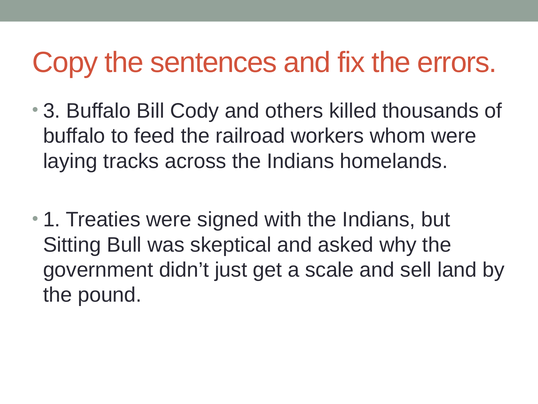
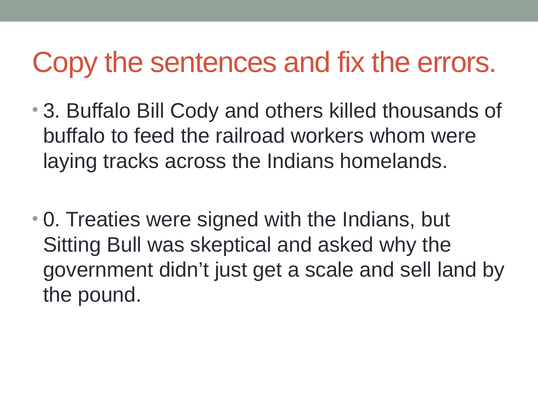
1: 1 -> 0
